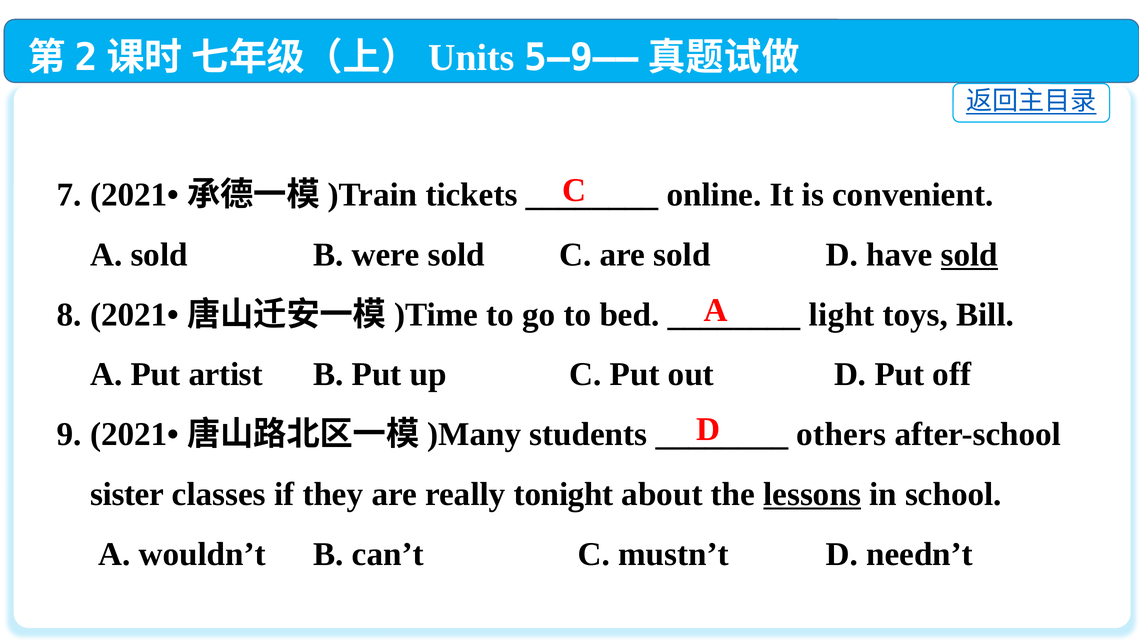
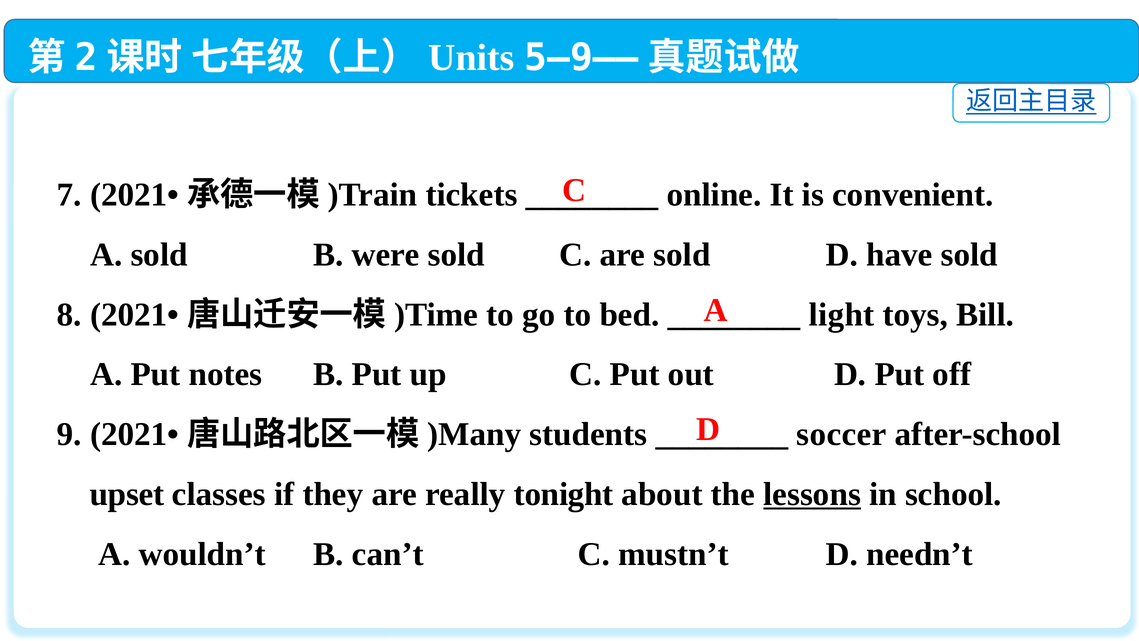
sold at (969, 255) underline: present -> none
artist: artist -> notes
others: others -> soccer
sister: sister -> upset
